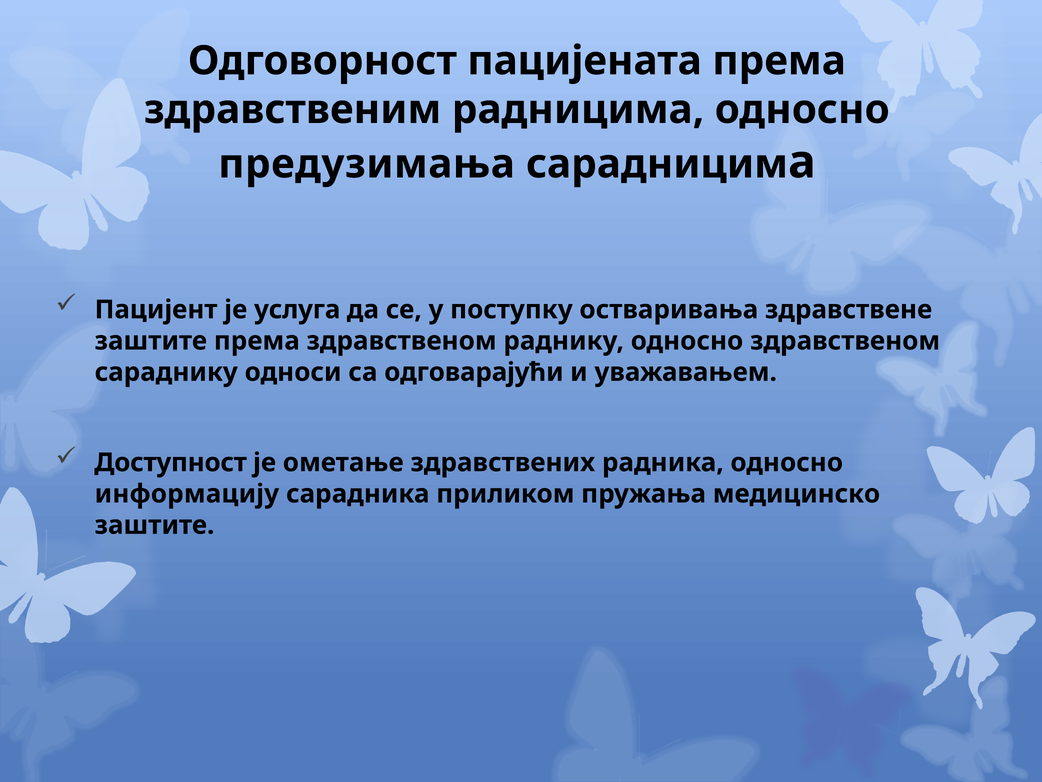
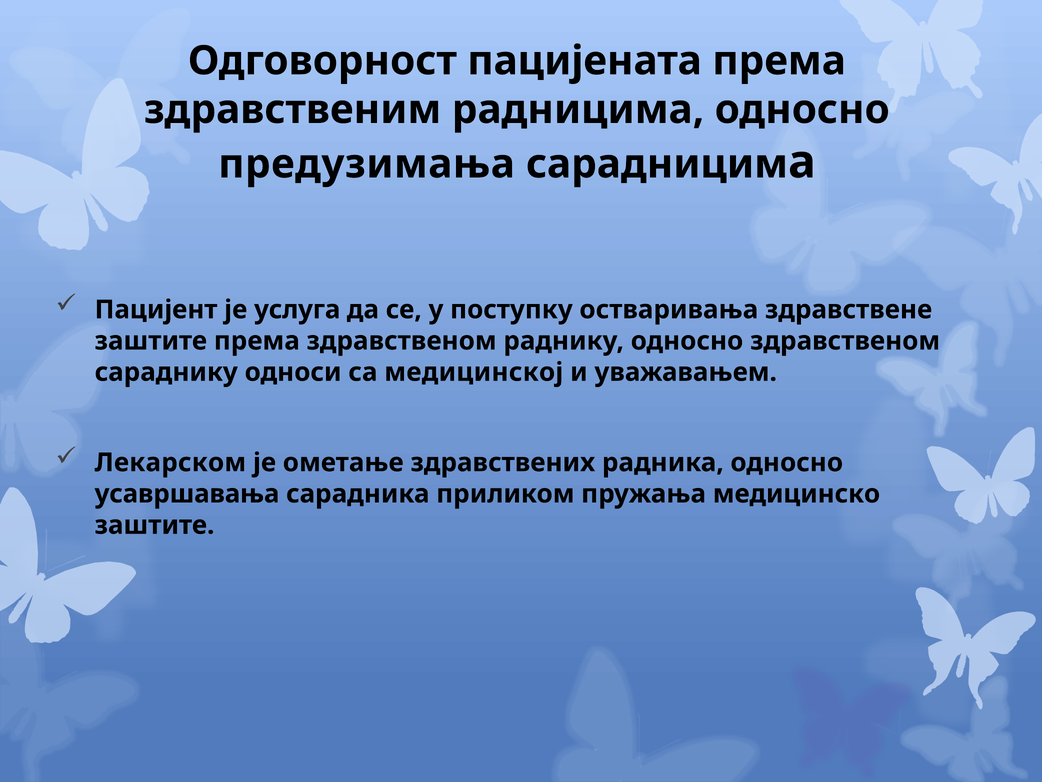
одговарајући: одговарајући -> медицинској
Доступност: Доступност -> Лекарском
информацију: информацију -> усавршавања
